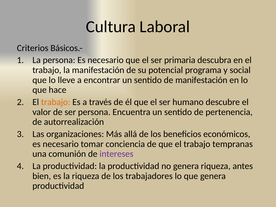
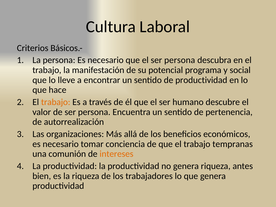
el ser primaria: primaria -> persona
de manifestación: manifestación -> productividad
intereses colour: purple -> orange
